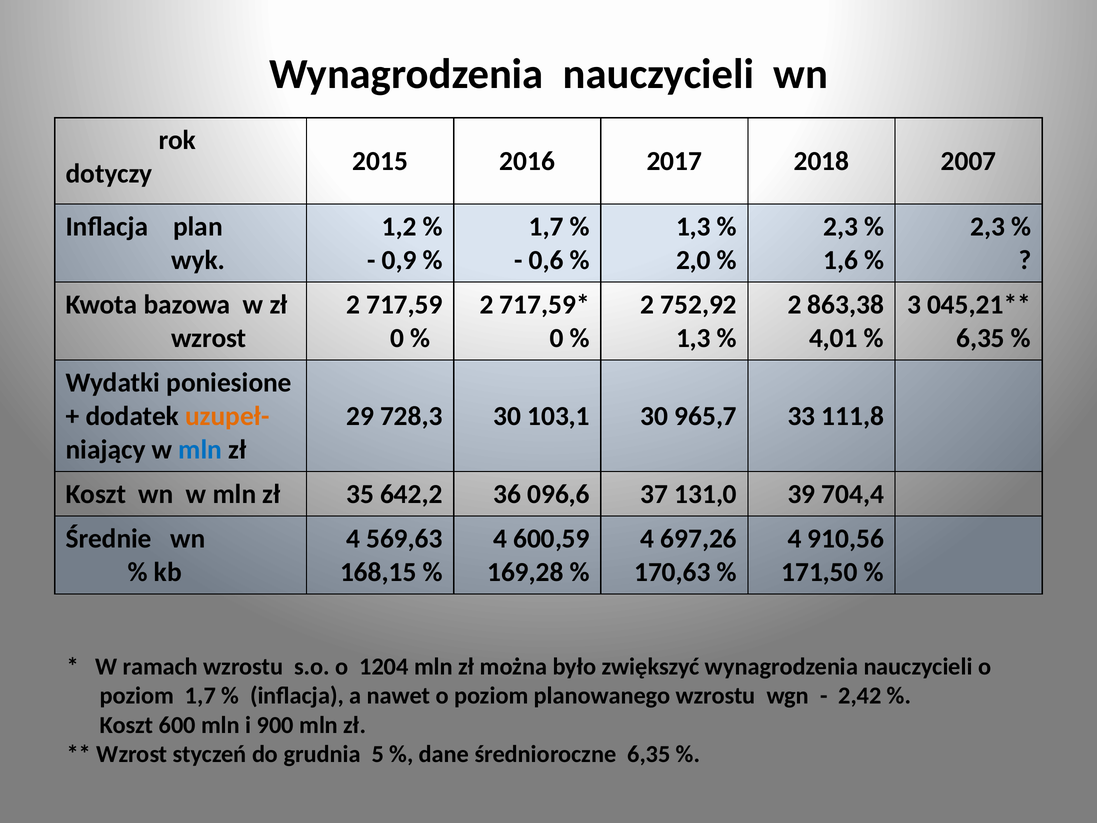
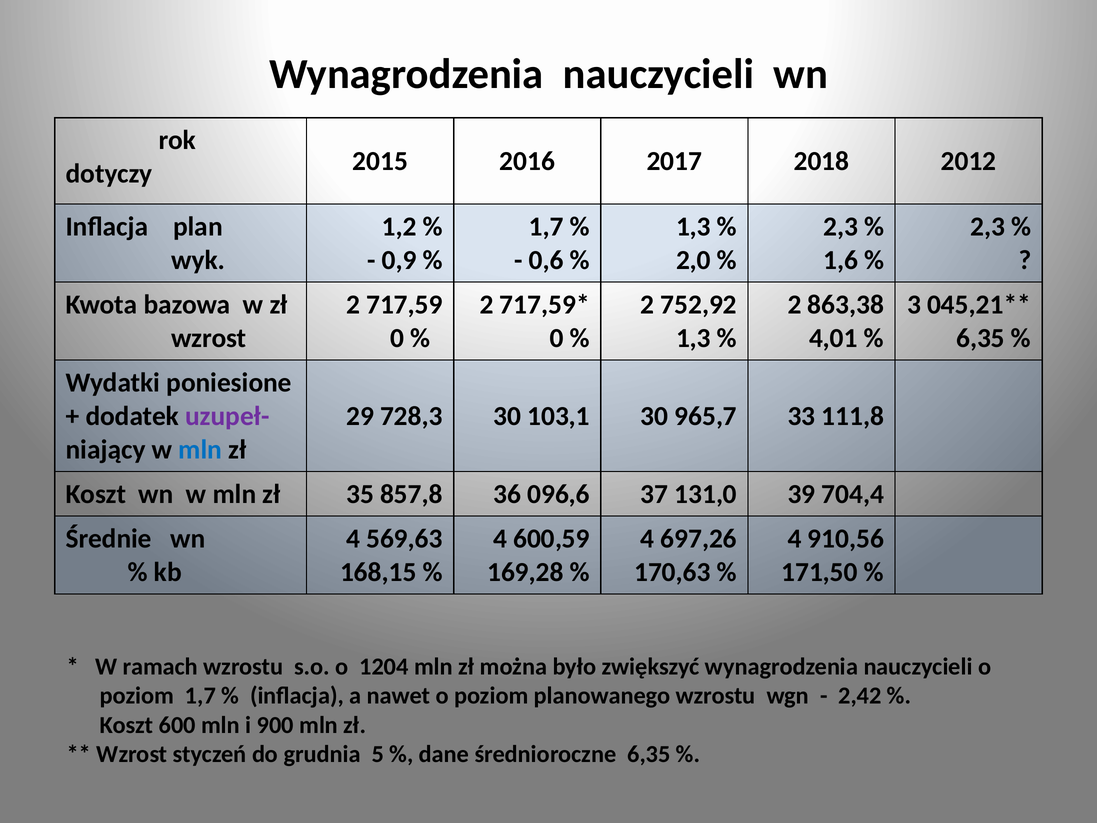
2007: 2007 -> 2012
uzupeł- colour: orange -> purple
642,2: 642,2 -> 857,8
